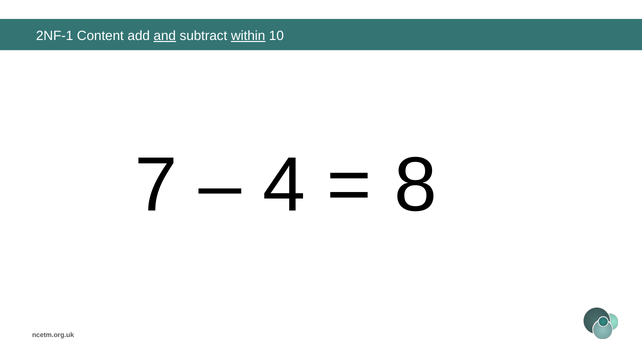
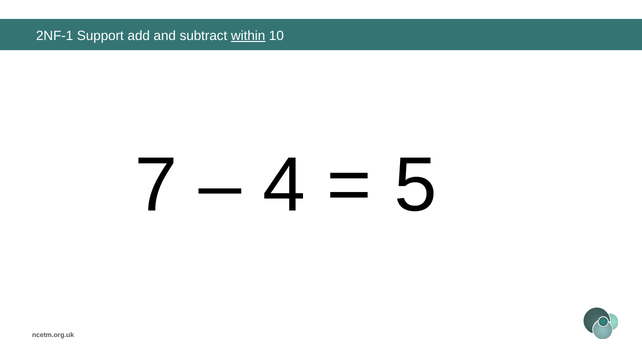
Content: Content -> Support
and underline: present -> none
8: 8 -> 5
